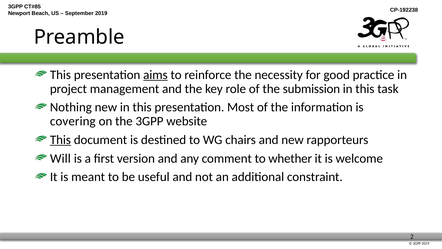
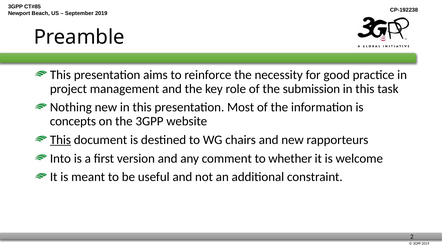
aims underline: present -> none
covering: covering -> concepts
Will: Will -> Into
